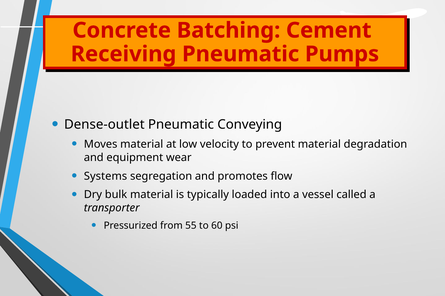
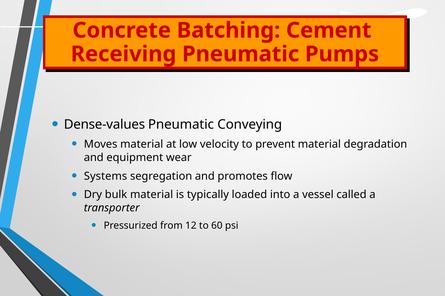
Dense-outlet: Dense-outlet -> Dense-values
55: 55 -> 12
